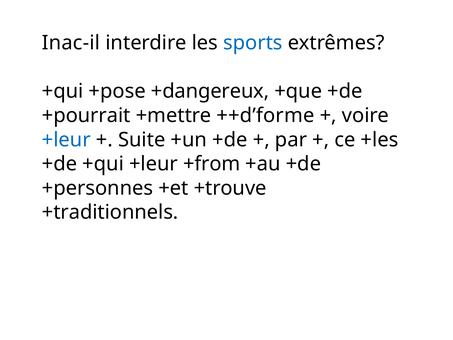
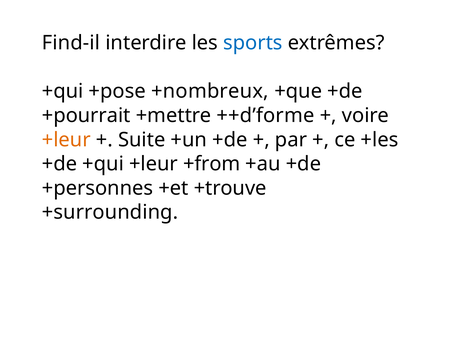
Inac-il: Inac-il -> Find-il
+dangereux: +dangereux -> +nombreux
+leur at (66, 140) colour: blue -> orange
+traditionnels: +traditionnels -> +surrounding
